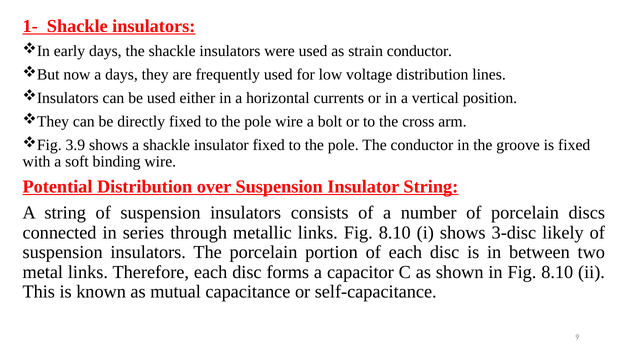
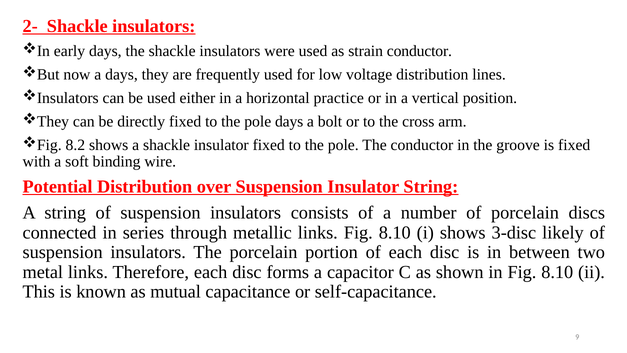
1-: 1- -> 2-
currents: currents -> practice
pole wire: wire -> days
3.9: 3.9 -> 8.2
